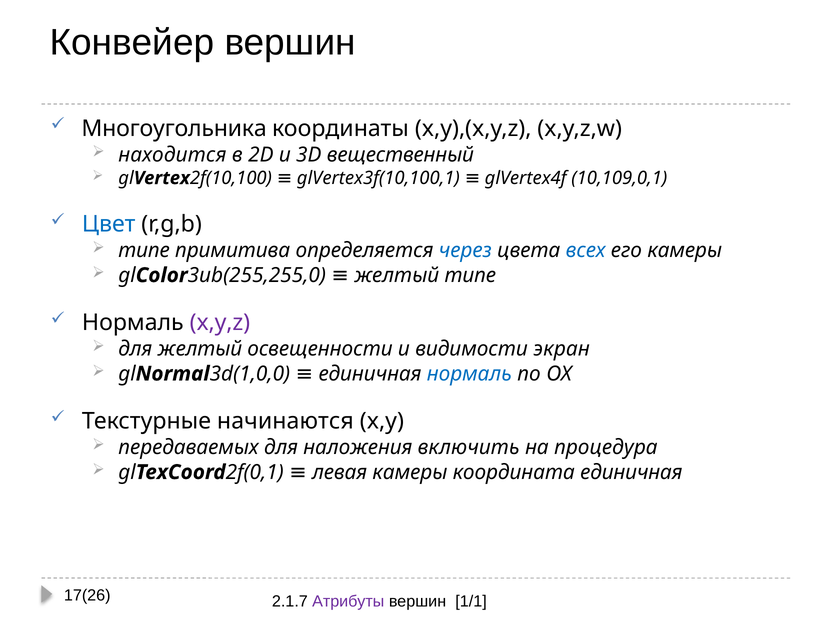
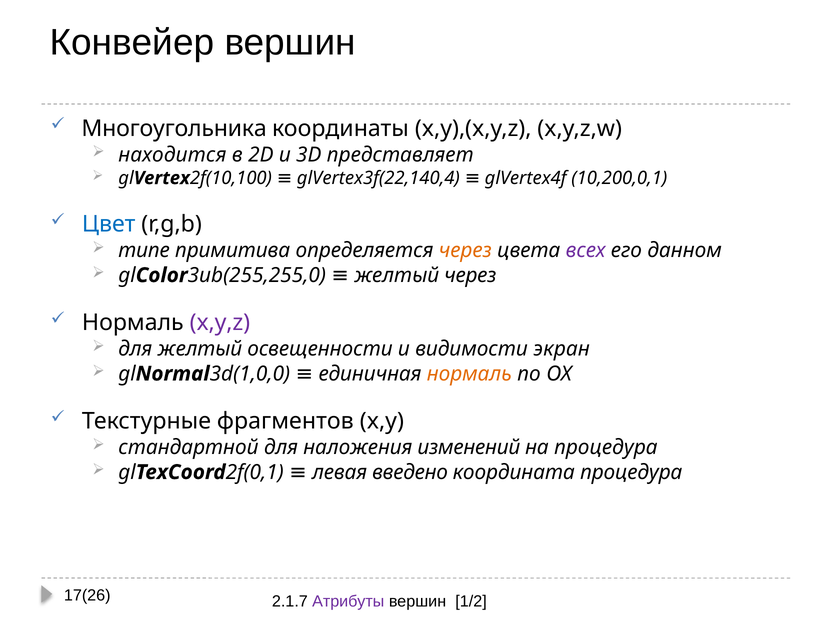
вещественный: вещественный -> представляет
glVertex3f(10,100,1: glVertex3f(10,100,1 -> glVertex3f(22,140,4
10,109,0,1: 10,109,0,1 -> 10,200,0,1
через at (465, 250) colour: blue -> orange
всех colour: blue -> purple
его камеры: камеры -> данном
желтый типе: типе -> через
нормаль at (469, 374) colour: blue -> orange
начинаются: начинаются -> фрагментов
передаваемых: передаваемых -> стандартной
включить: включить -> изменений
левая камеры: камеры -> введено
координата единичная: единичная -> процедура
1/1: 1/1 -> 1/2
